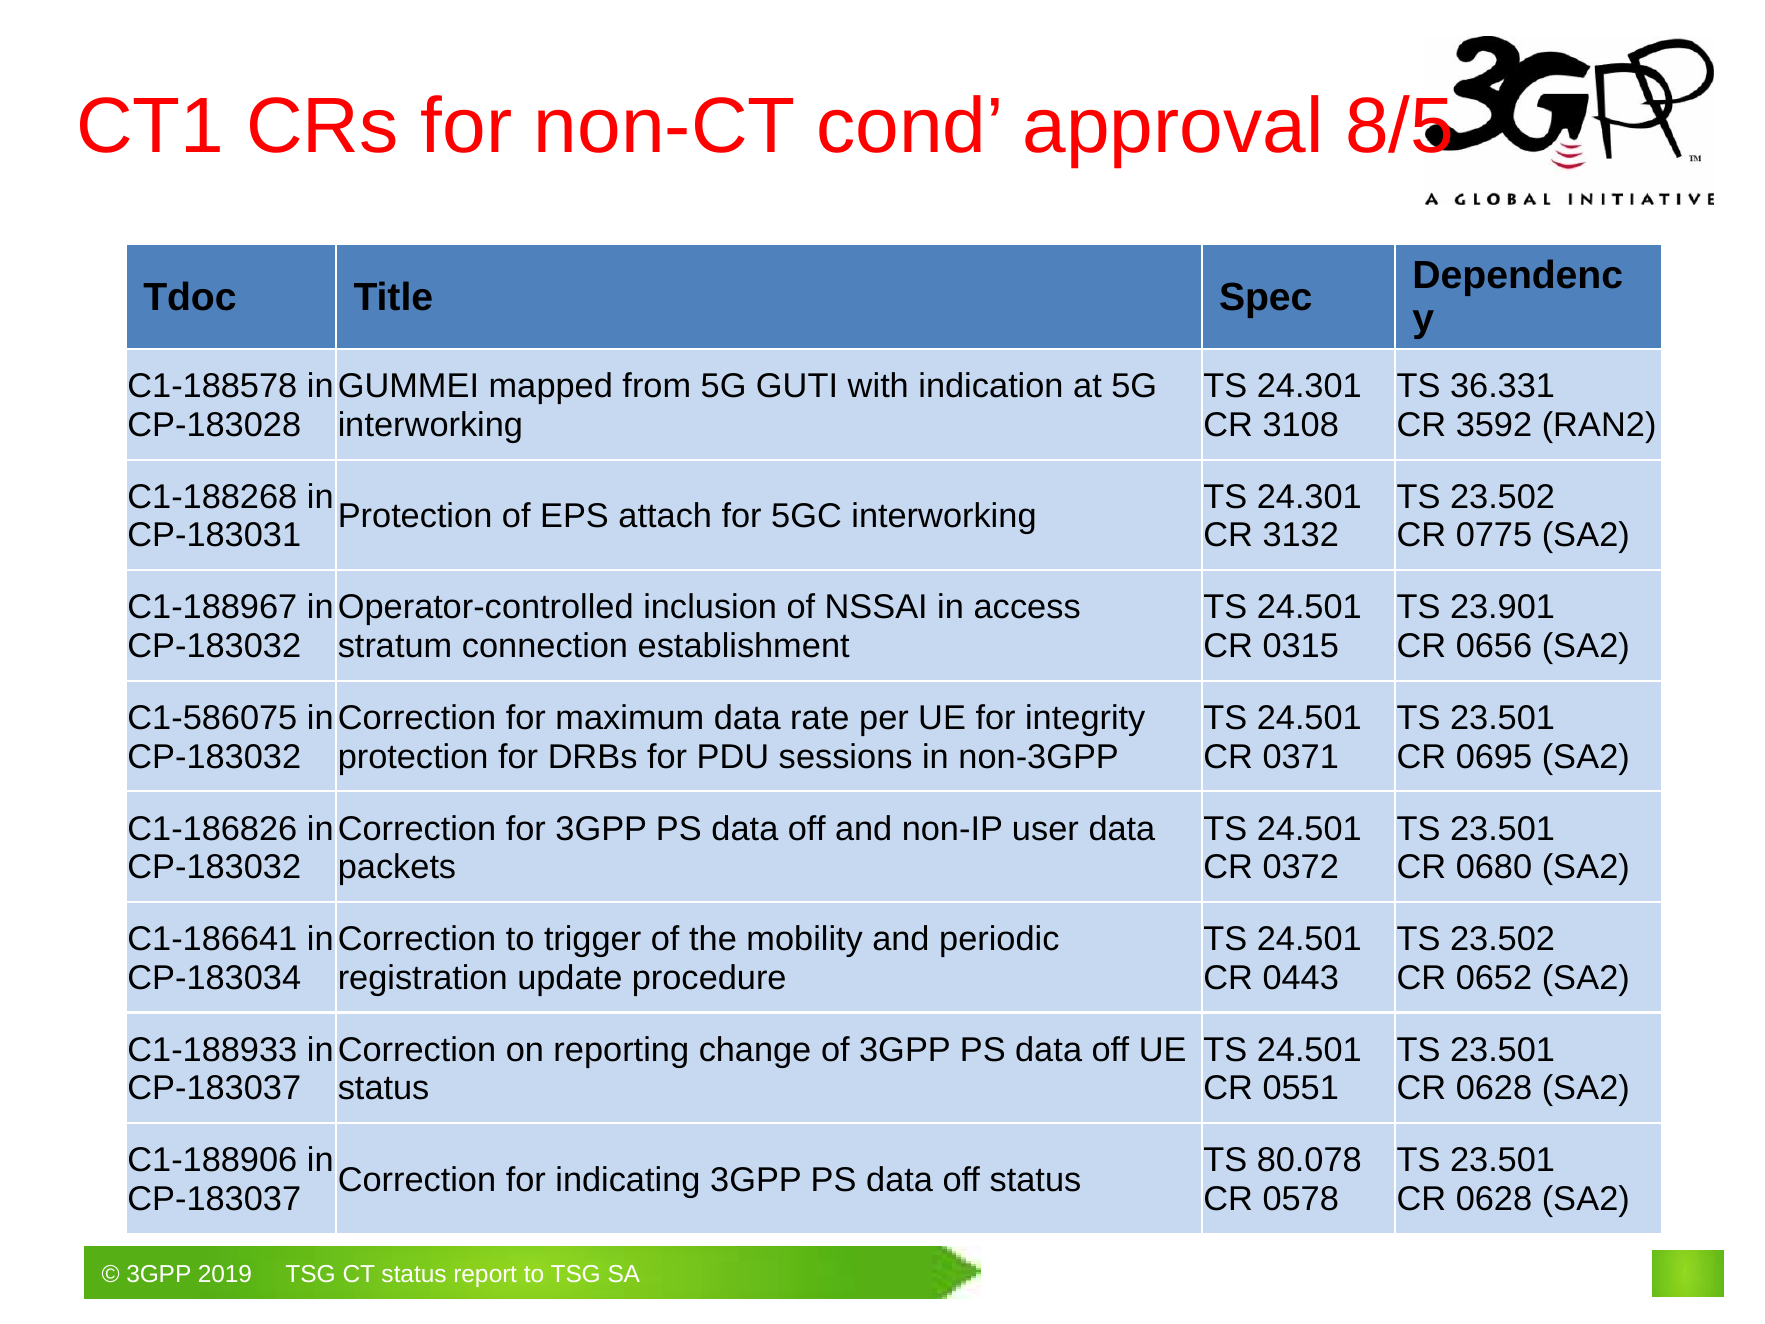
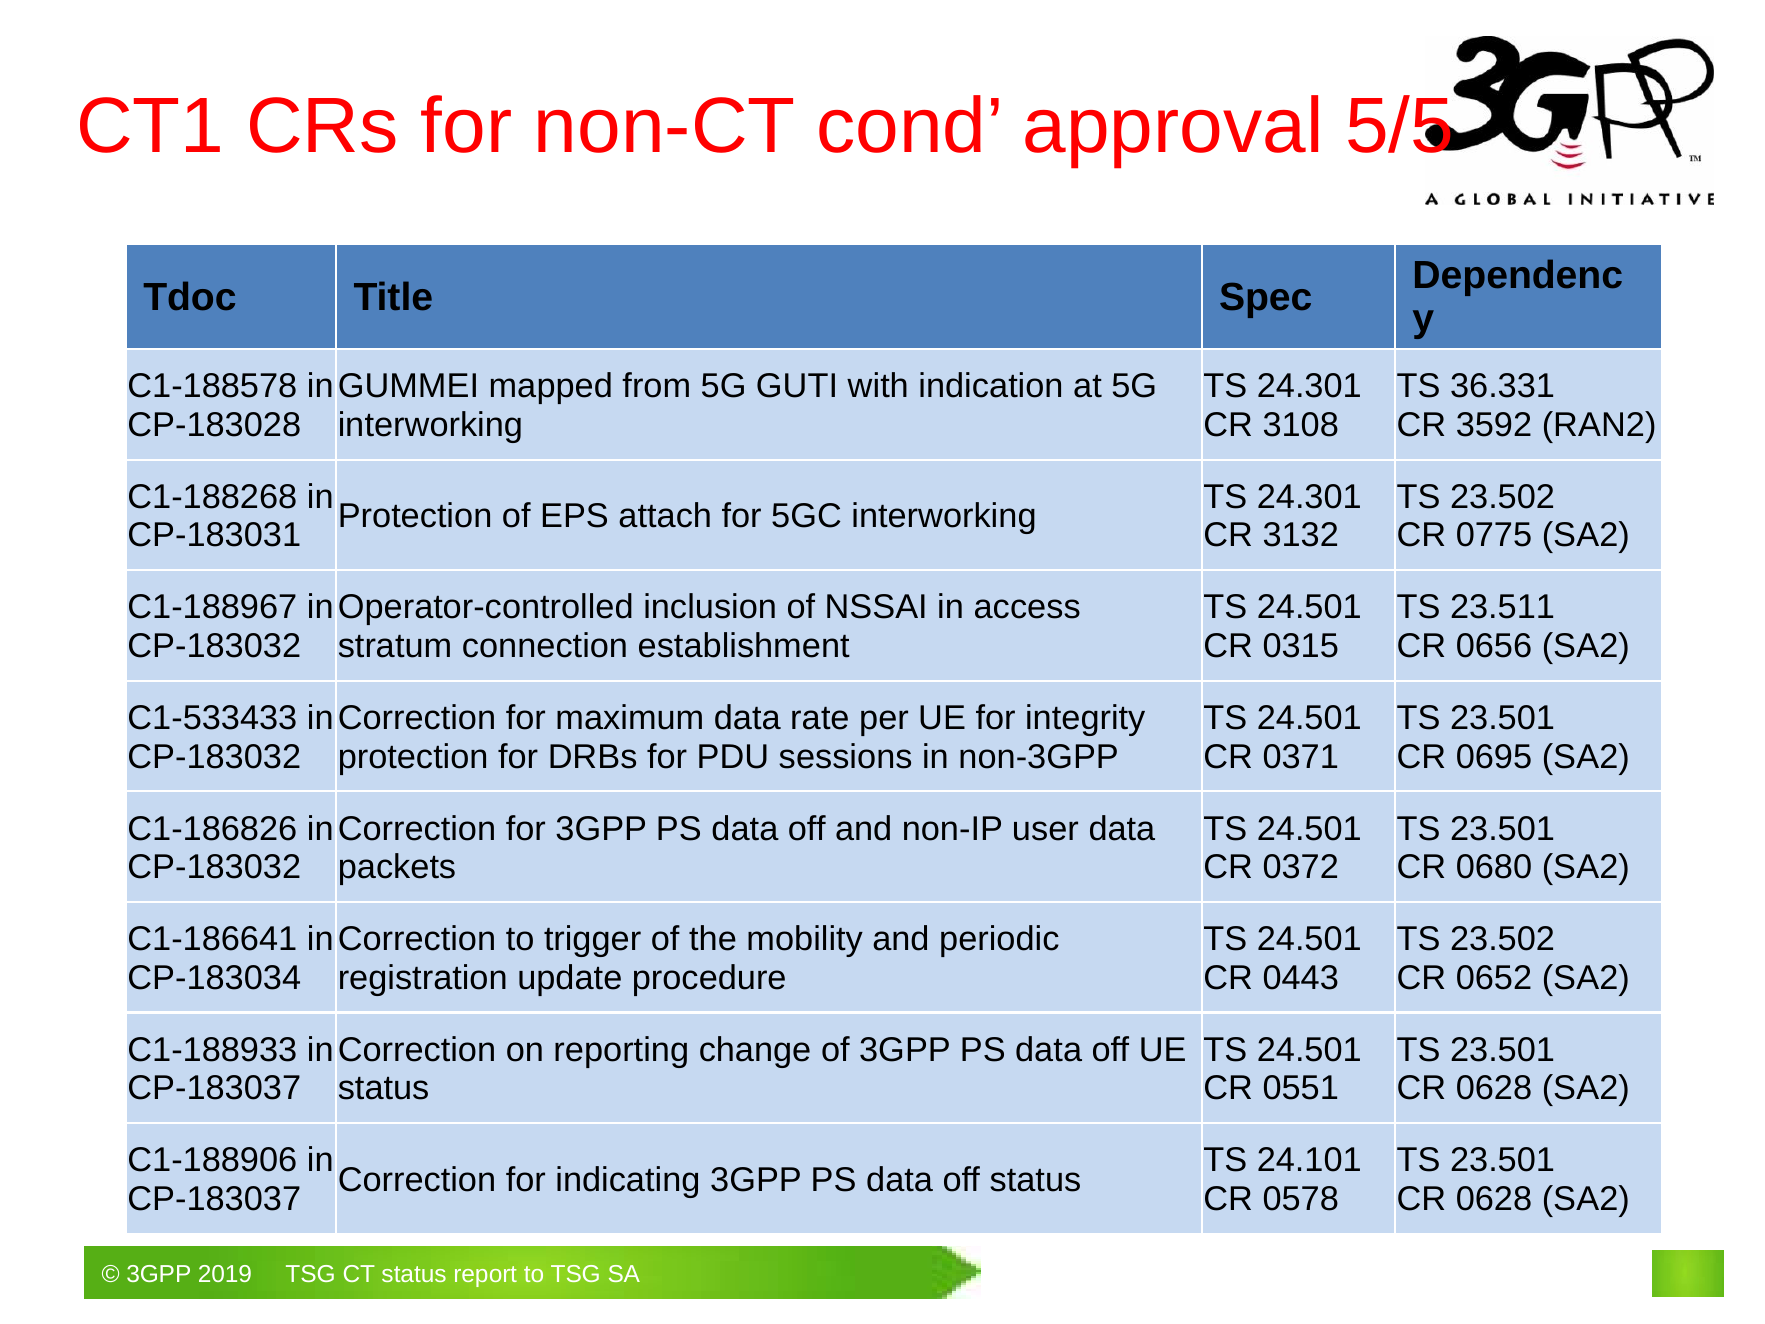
8/5: 8/5 -> 5/5
23.901: 23.901 -> 23.511
C1-586075: C1-586075 -> C1-533433
80.078: 80.078 -> 24.101
